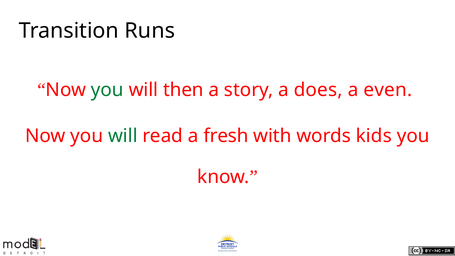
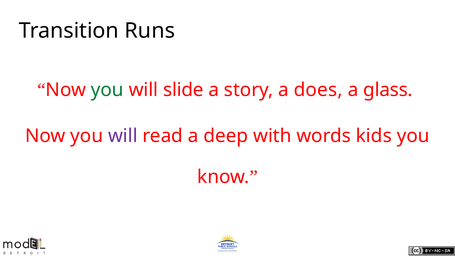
then: then -> slide
even: even -> glass
will at (123, 136) colour: green -> purple
fresh: fresh -> deep
